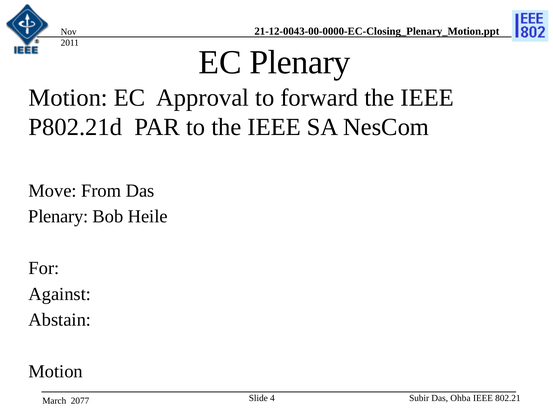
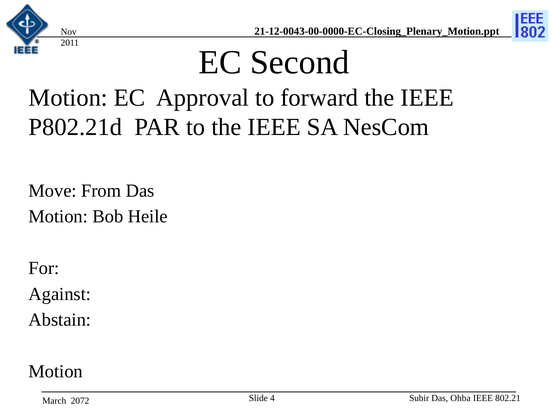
EC Plenary: Plenary -> Second
Plenary at (58, 216): Plenary -> Motion
2077: 2077 -> 2072
